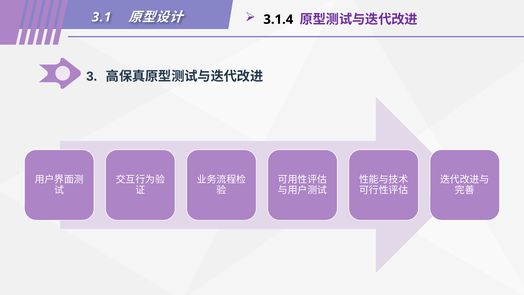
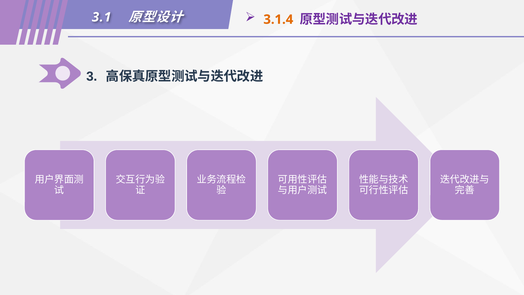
3.1.4 colour: black -> orange
